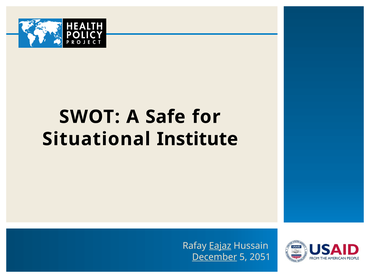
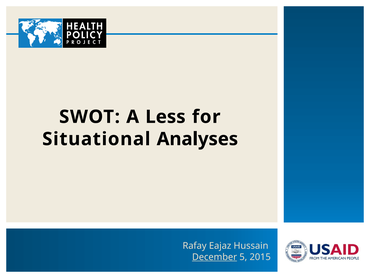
Safe: Safe -> Less
Institute: Institute -> Analyses
Eajaz underline: present -> none
2051: 2051 -> 2015
